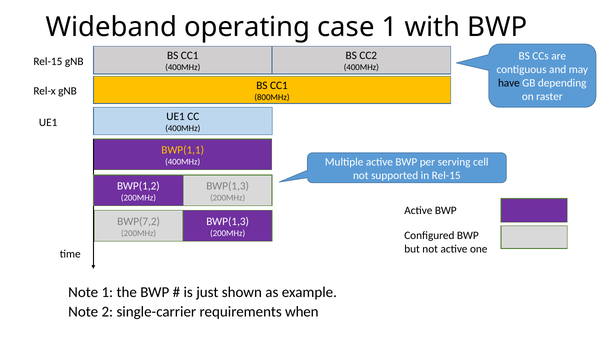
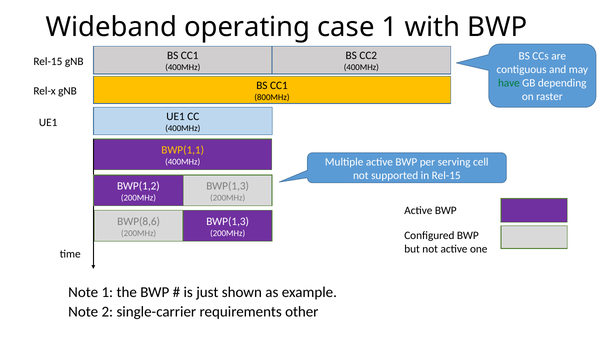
have colour: black -> green
BWP(7,2: BWP(7,2 -> BWP(8,6
when: when -> other
